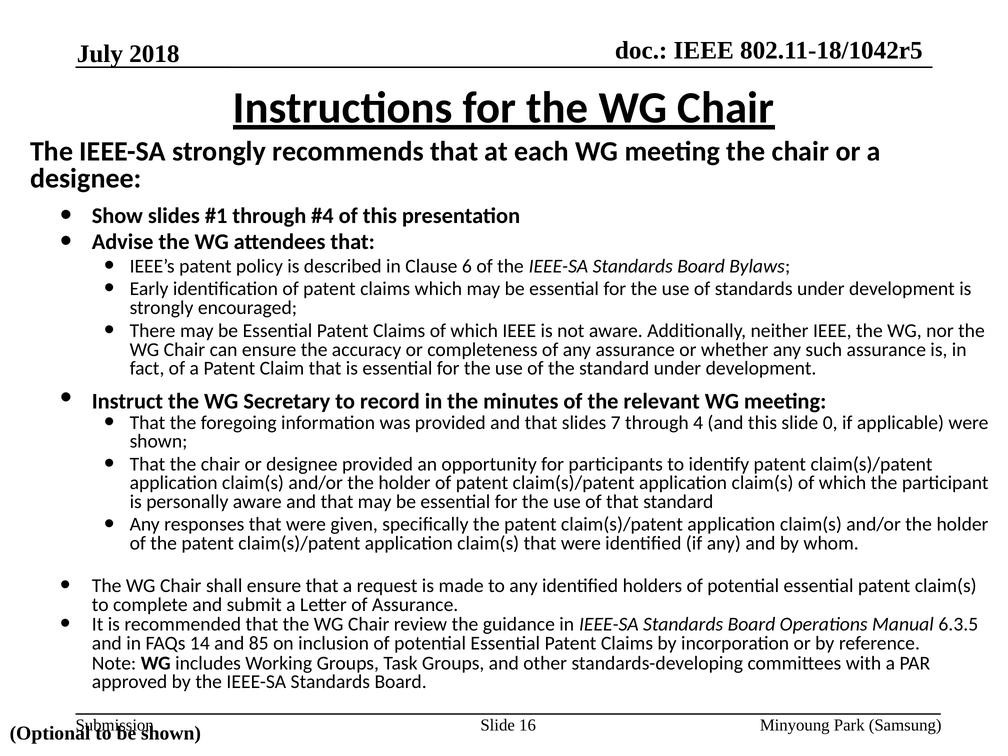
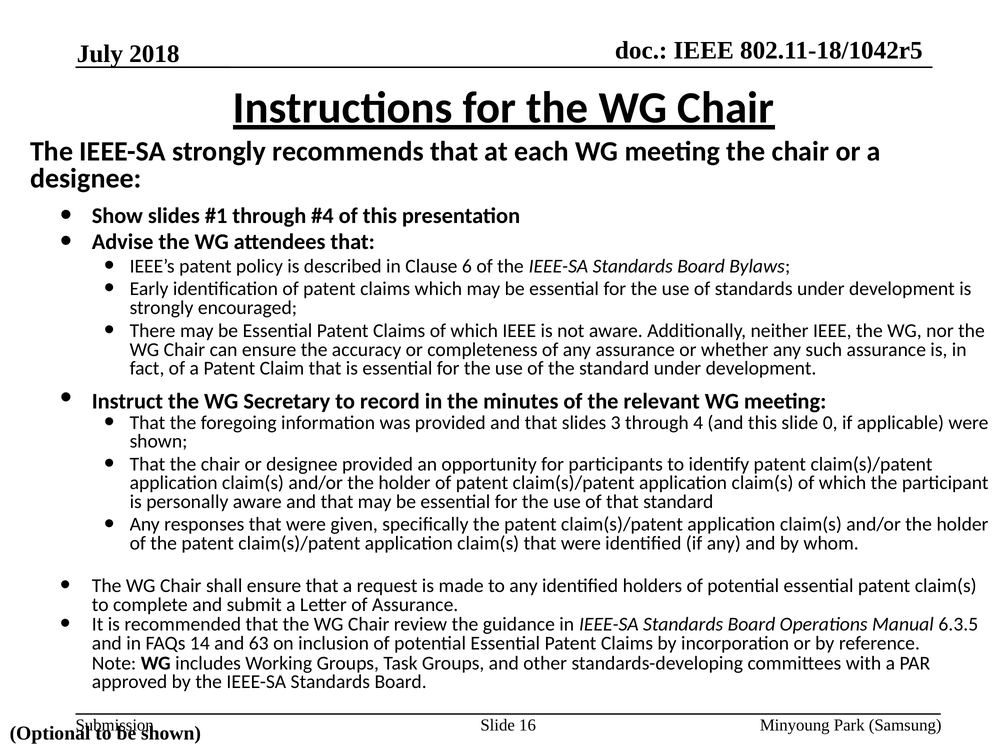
7: 7 -> 3
85: 85 -> 63
